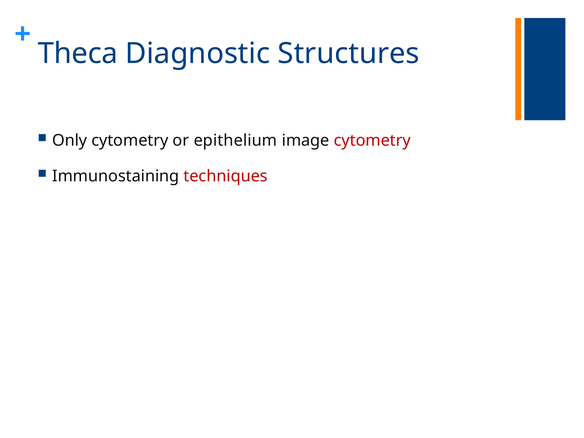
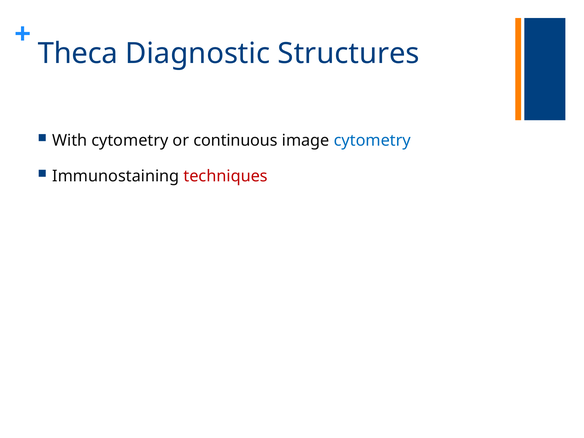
Only: Only -> With
epithelium: epithelium -> continuous
cytometry at (372, 140) colour: red -> blue
